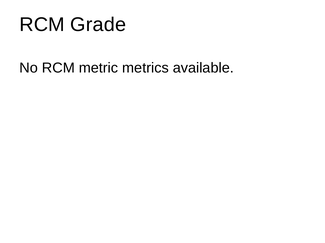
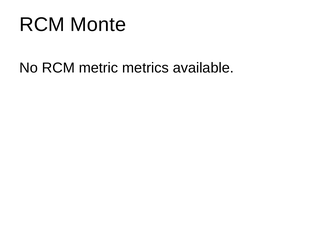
Grade: Grade -> Monte
